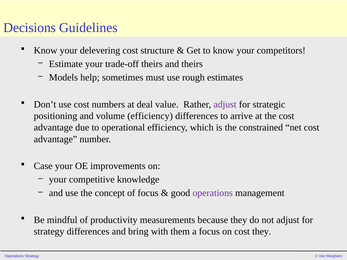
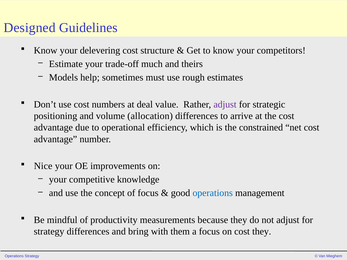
Decisions: Decisions -> Designed
trade-off theirs: theirs -> much
volume efficiency: efficiency -> allocation
Case: Case -> Nice
operations at (213, 193) colour: purple -> blue
